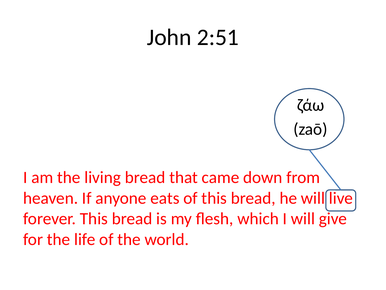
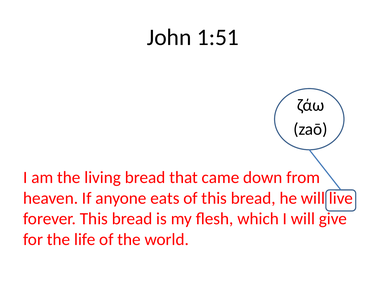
2:51: 2:51 -> 1:51
